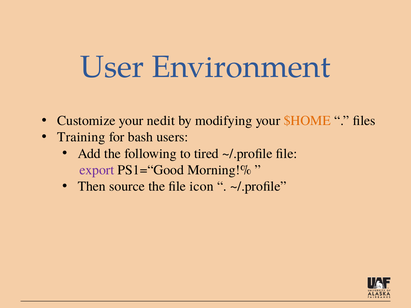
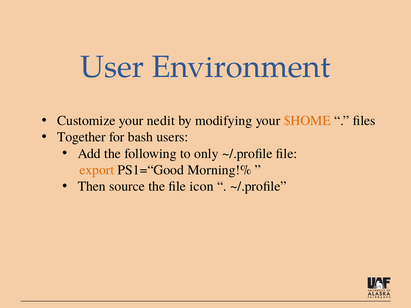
Training: Training -> Together
tired: tired -> only
export colour: purple -> orange
